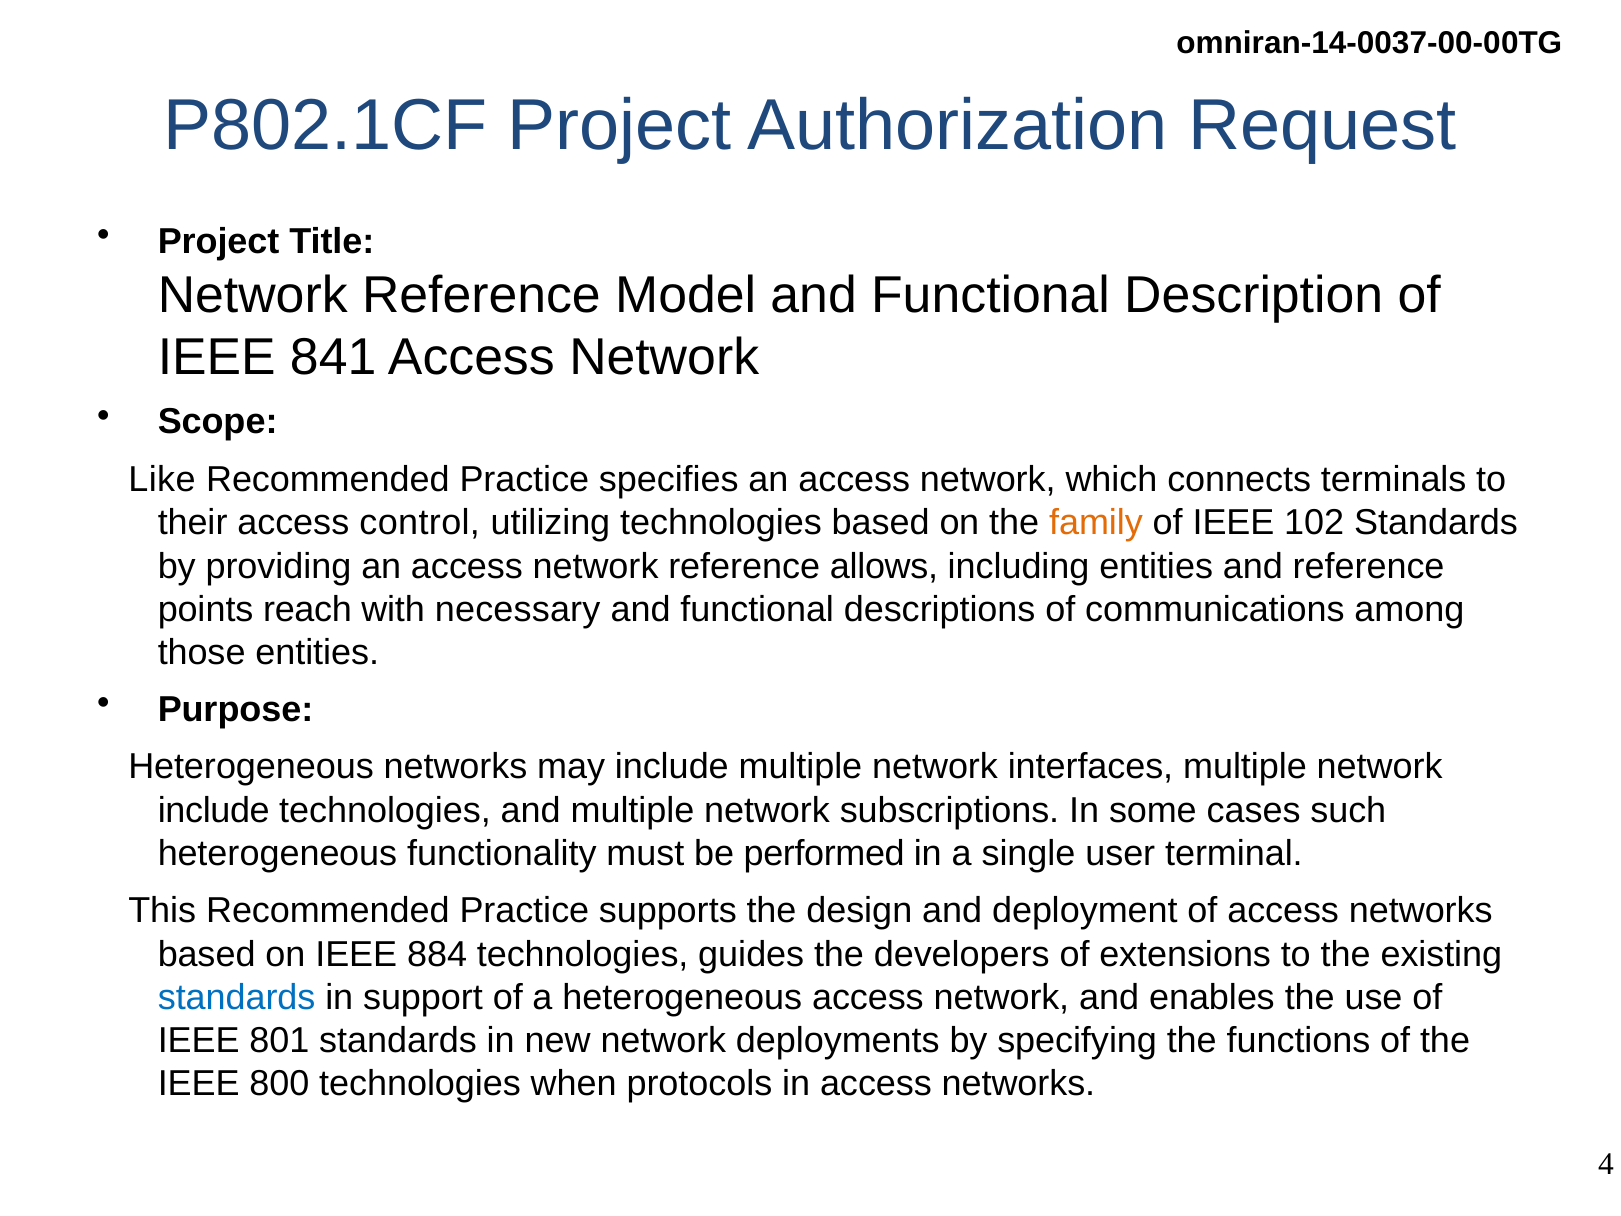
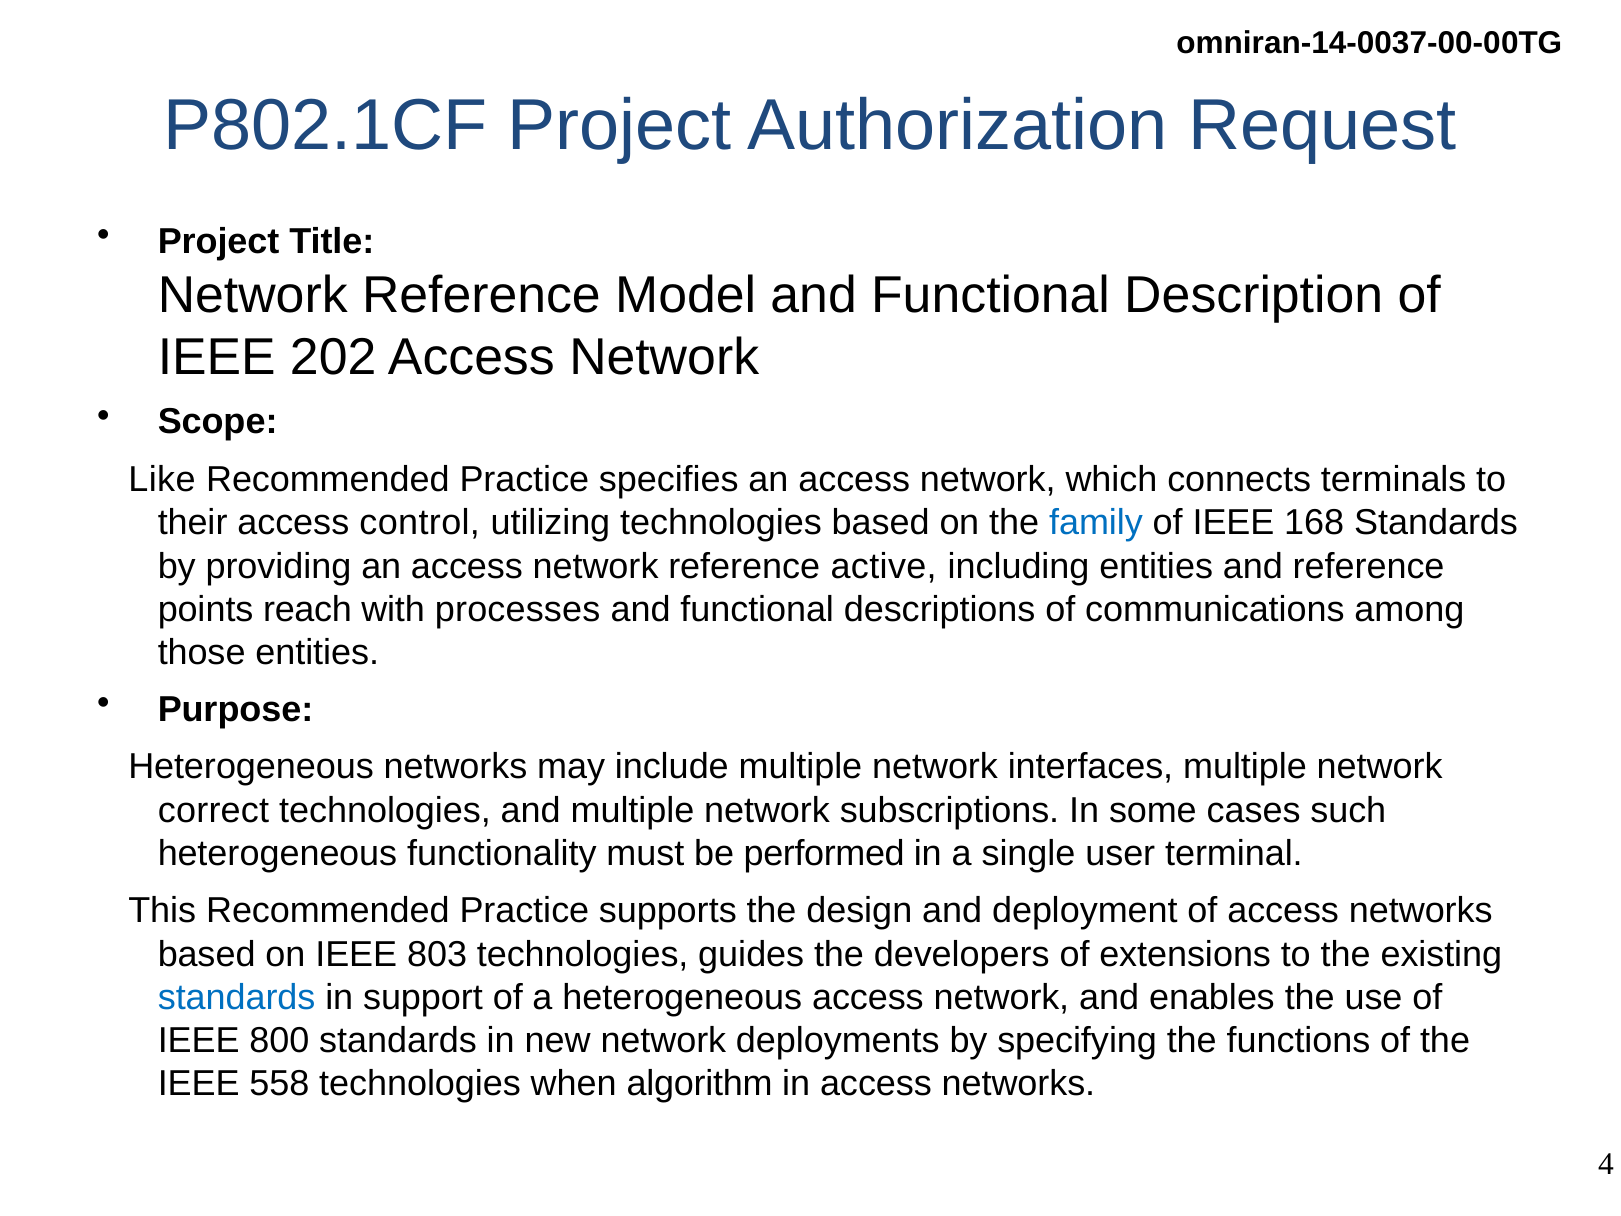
841: 841 -> 202
family colour: orange -> blue
102: 102 -> 168
allows: allows -> active
necessary: necessary -> processes
include at (214, 810): include -> correct
884: 884 -> 803
801: 801 -> 800
800: 800 -> 558
protocols: protocols -> algorithm
